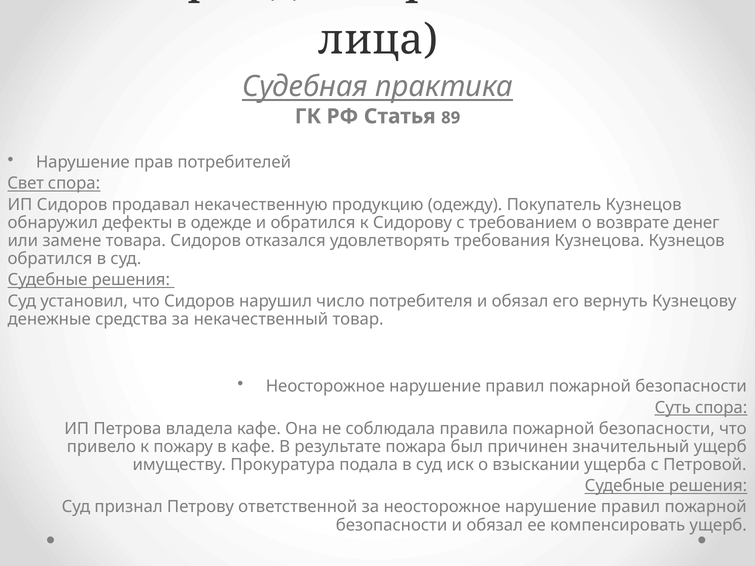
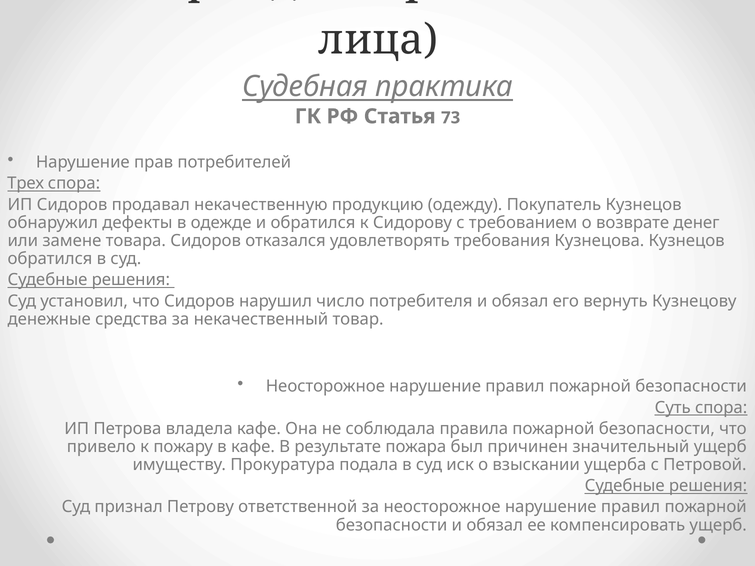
89: 89 -> 73
Свет: Свет -> Трех
